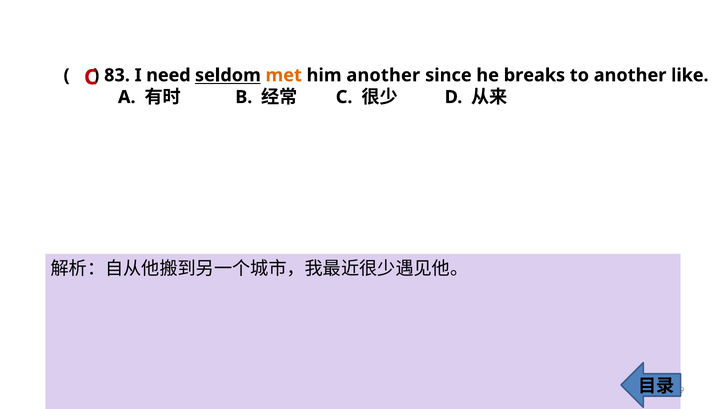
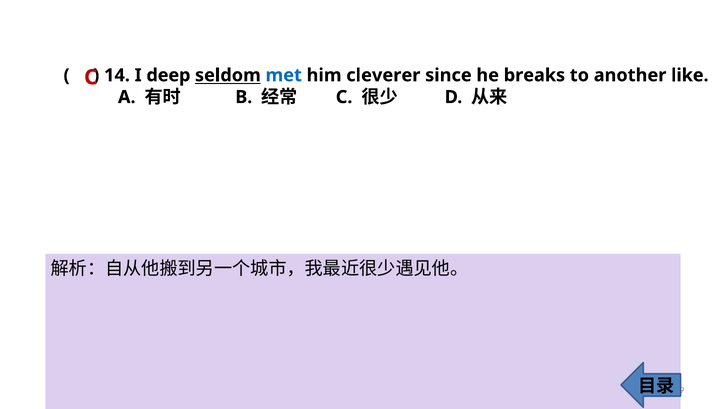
83: 83 -> 14
need: need -> deep
met colour: orange -> blue
him another: another -> cleverer
